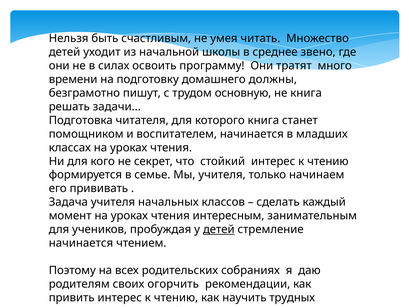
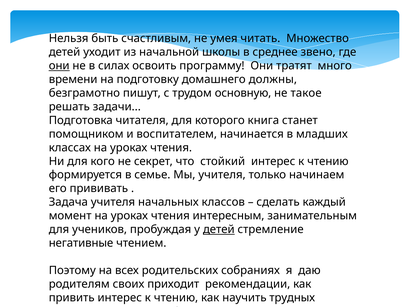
они at (59, 66) underline: none -> present
не книга: книга -> такое
начинается at (81, 243): начинается -> негативные
огорчить: огорчить -> приходит
